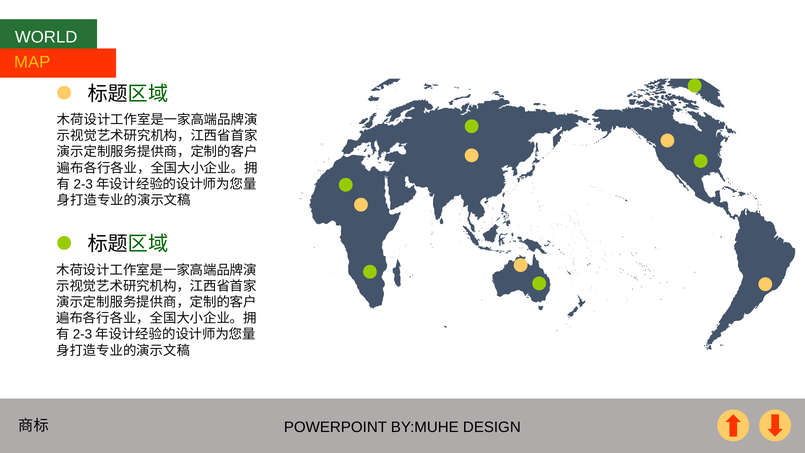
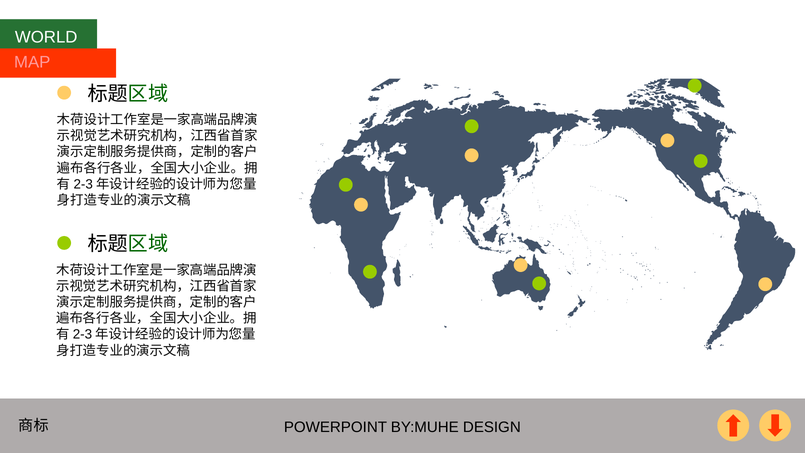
MAP colour: yellow -> pink
